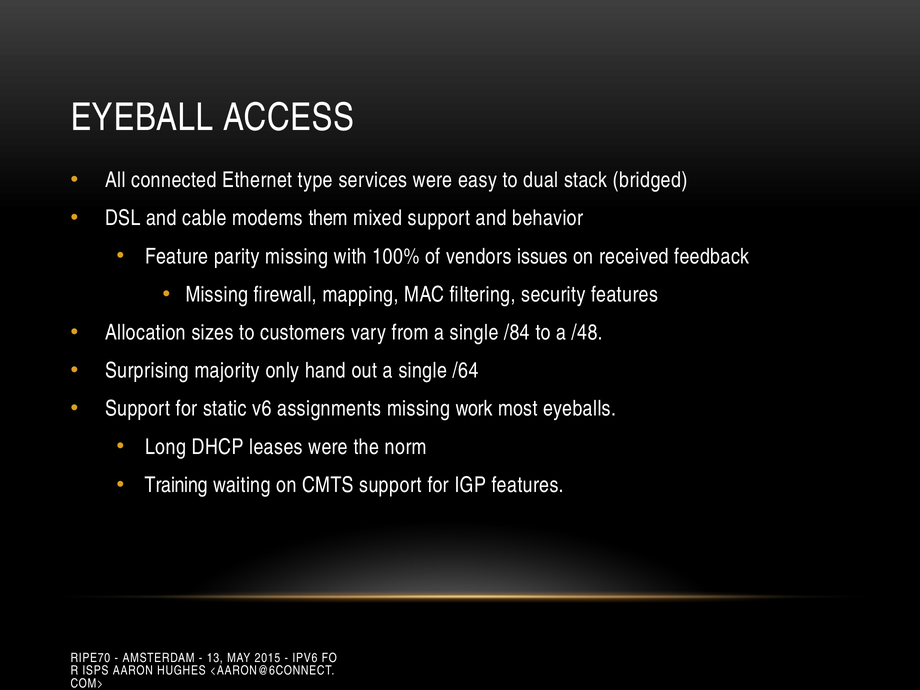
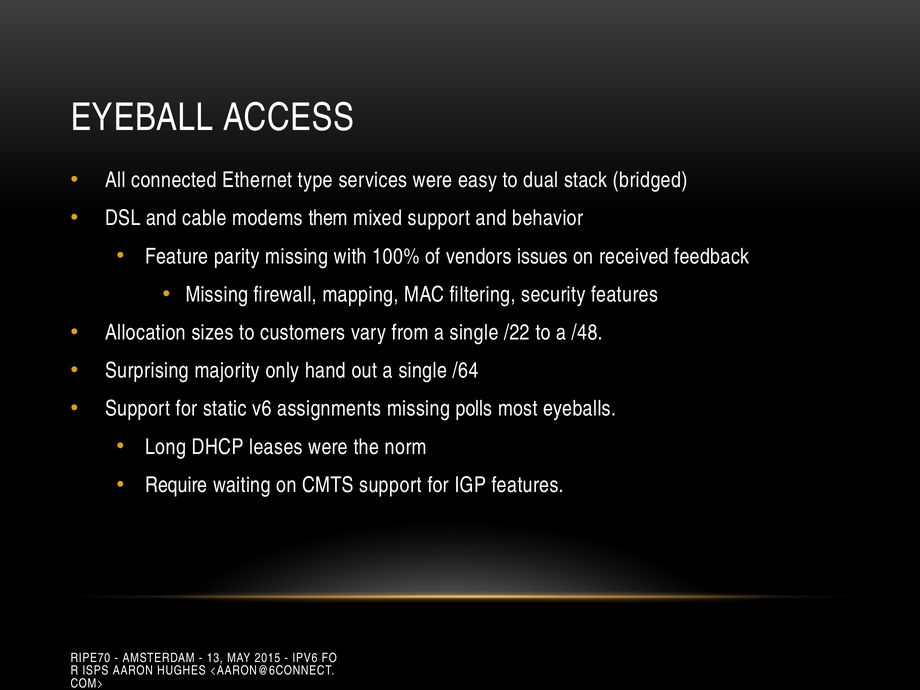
/84: /84 -> /22
work: work -> polls
Training: Training -> Require
